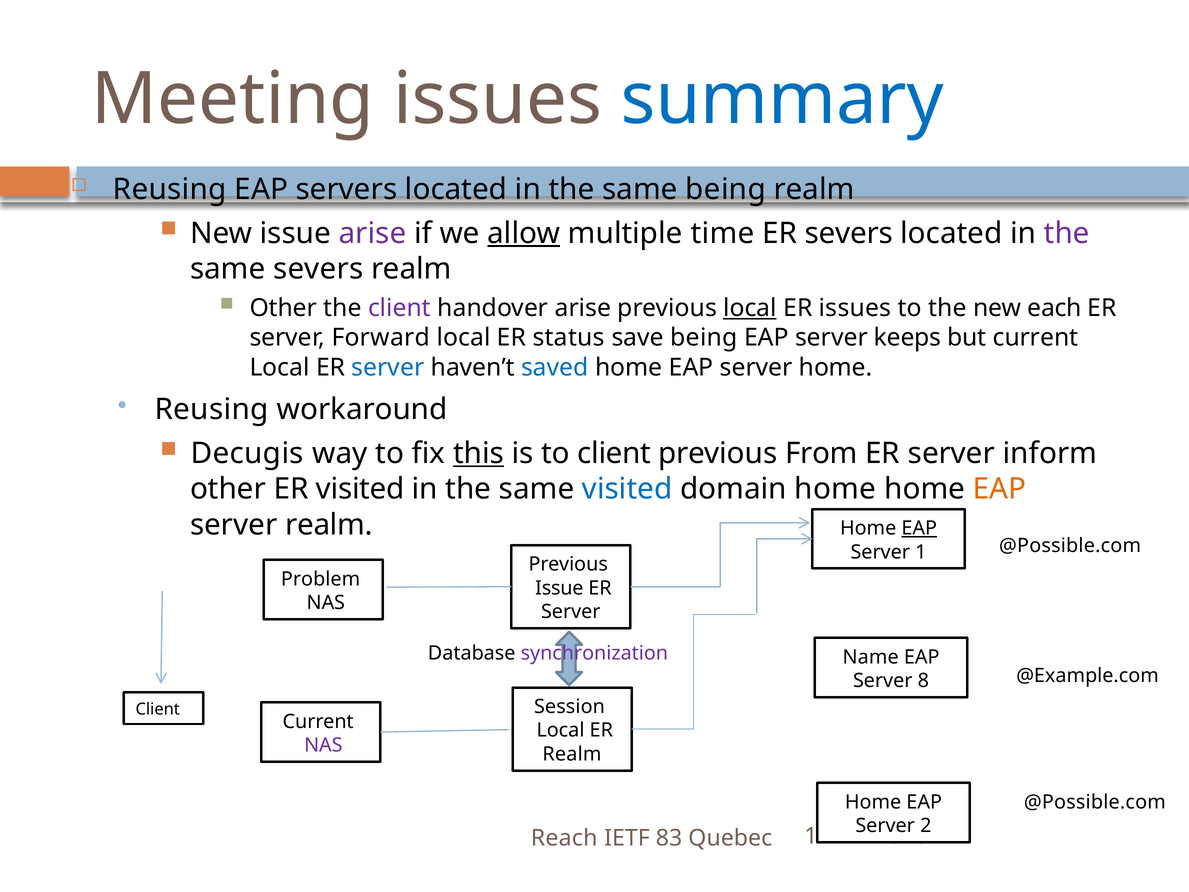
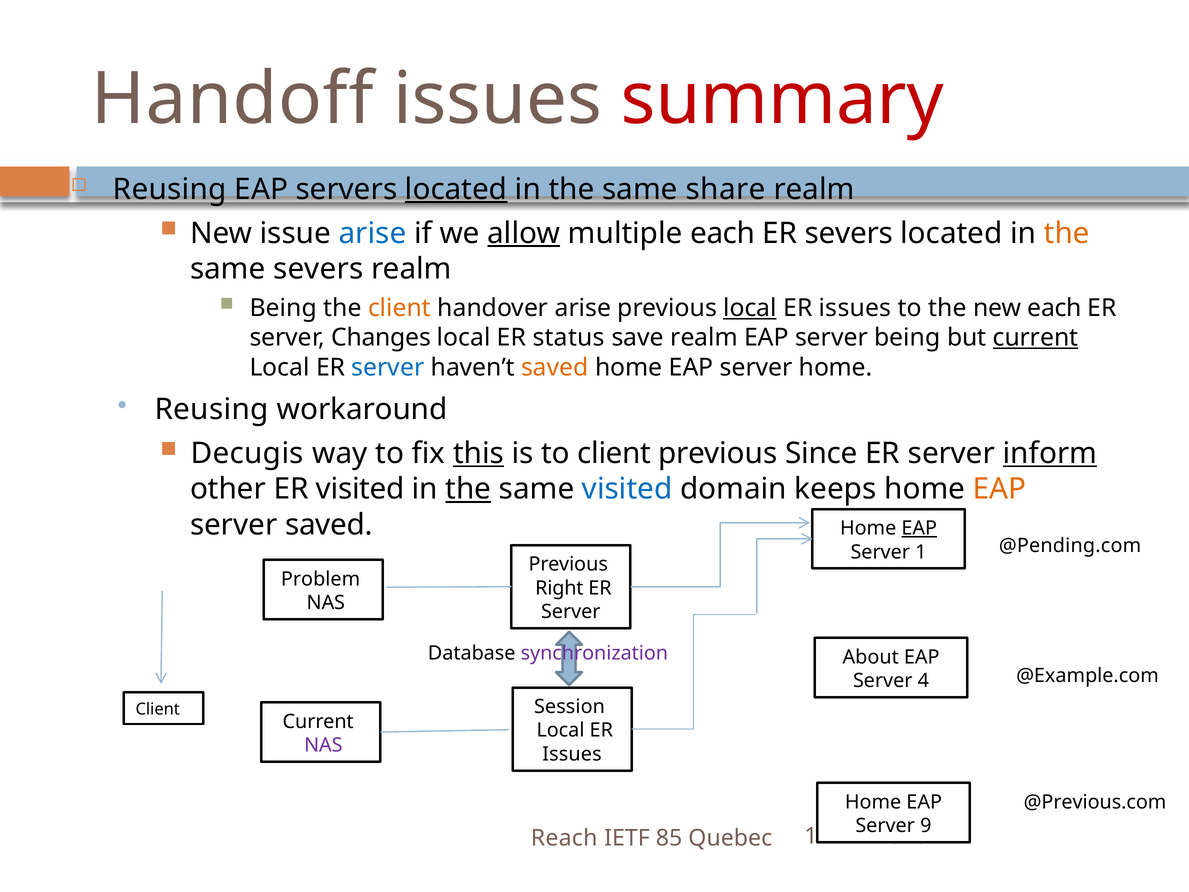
Meeting: Meeting -> Handoff
summary colour: blue -> red
located at (456, 189) underline: none -> present
same being: being -> share
arise at (373, 233) colour: purple -> blue
multiple time: time -> each
the at (1067, 233) colour: purple -> orange
Other at (283, 308): Other -> Being
client at (400, 308) colour: purple -> orange
Forward: Forward -> Changes
save being: being -> realm
server keeps: keeps -> being
current at (1035, 338) underline: none -> present
saved at (555, 367) colour: blue -> orange
From: From -> Since
inform underline: none -> present
the at (468, 489) underline: none -> present
domain home: home -> keeps
server realm: realm -> saved
@Possible.com at (1070, 545): @Possible.com -> @Pending.com
Issue at (559, 588): Issue -> Right
Name: Name -> About
8: 8 -> 4
Realm at (572, 754): Realm -> Issues
@Possible.com at (1095, 802): @Possible.com -> @Previous.com
2: 2 -> 9
83: 83 -> 85
